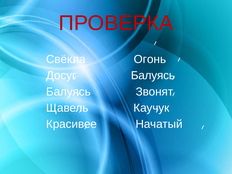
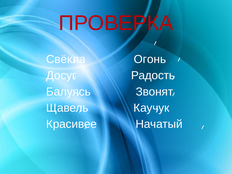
Досуг Балуясь: Балуясь -> Радость
